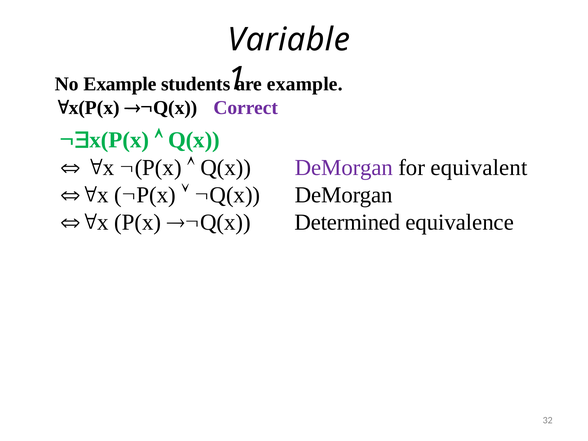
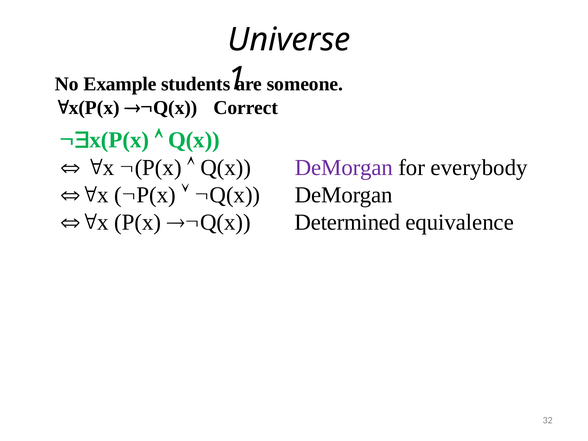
Variable: Variable -> Universe
example at (305, 84): example -> someone
Correct colour: purple -> black
equivalent: equivalent -> everybody
